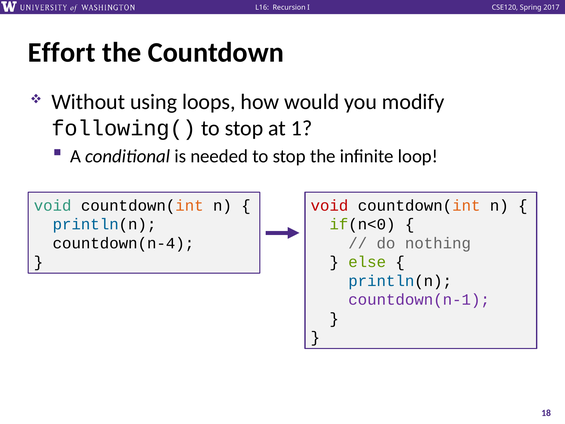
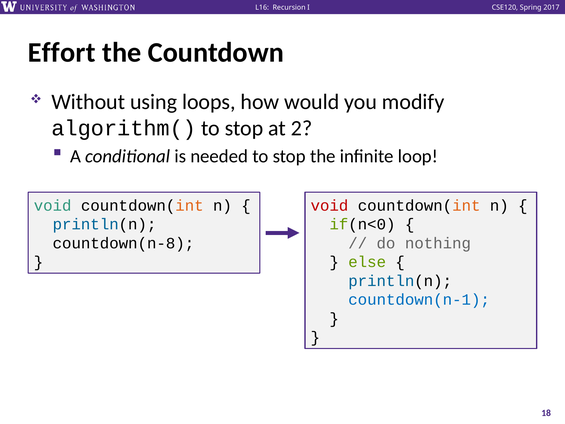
following(: following( -> algorithm(
1: 1 -> 2
countdown(n-4: countdown(n-4 -> countdown(n-8
countdown(n-1 colour: purple -> blue
